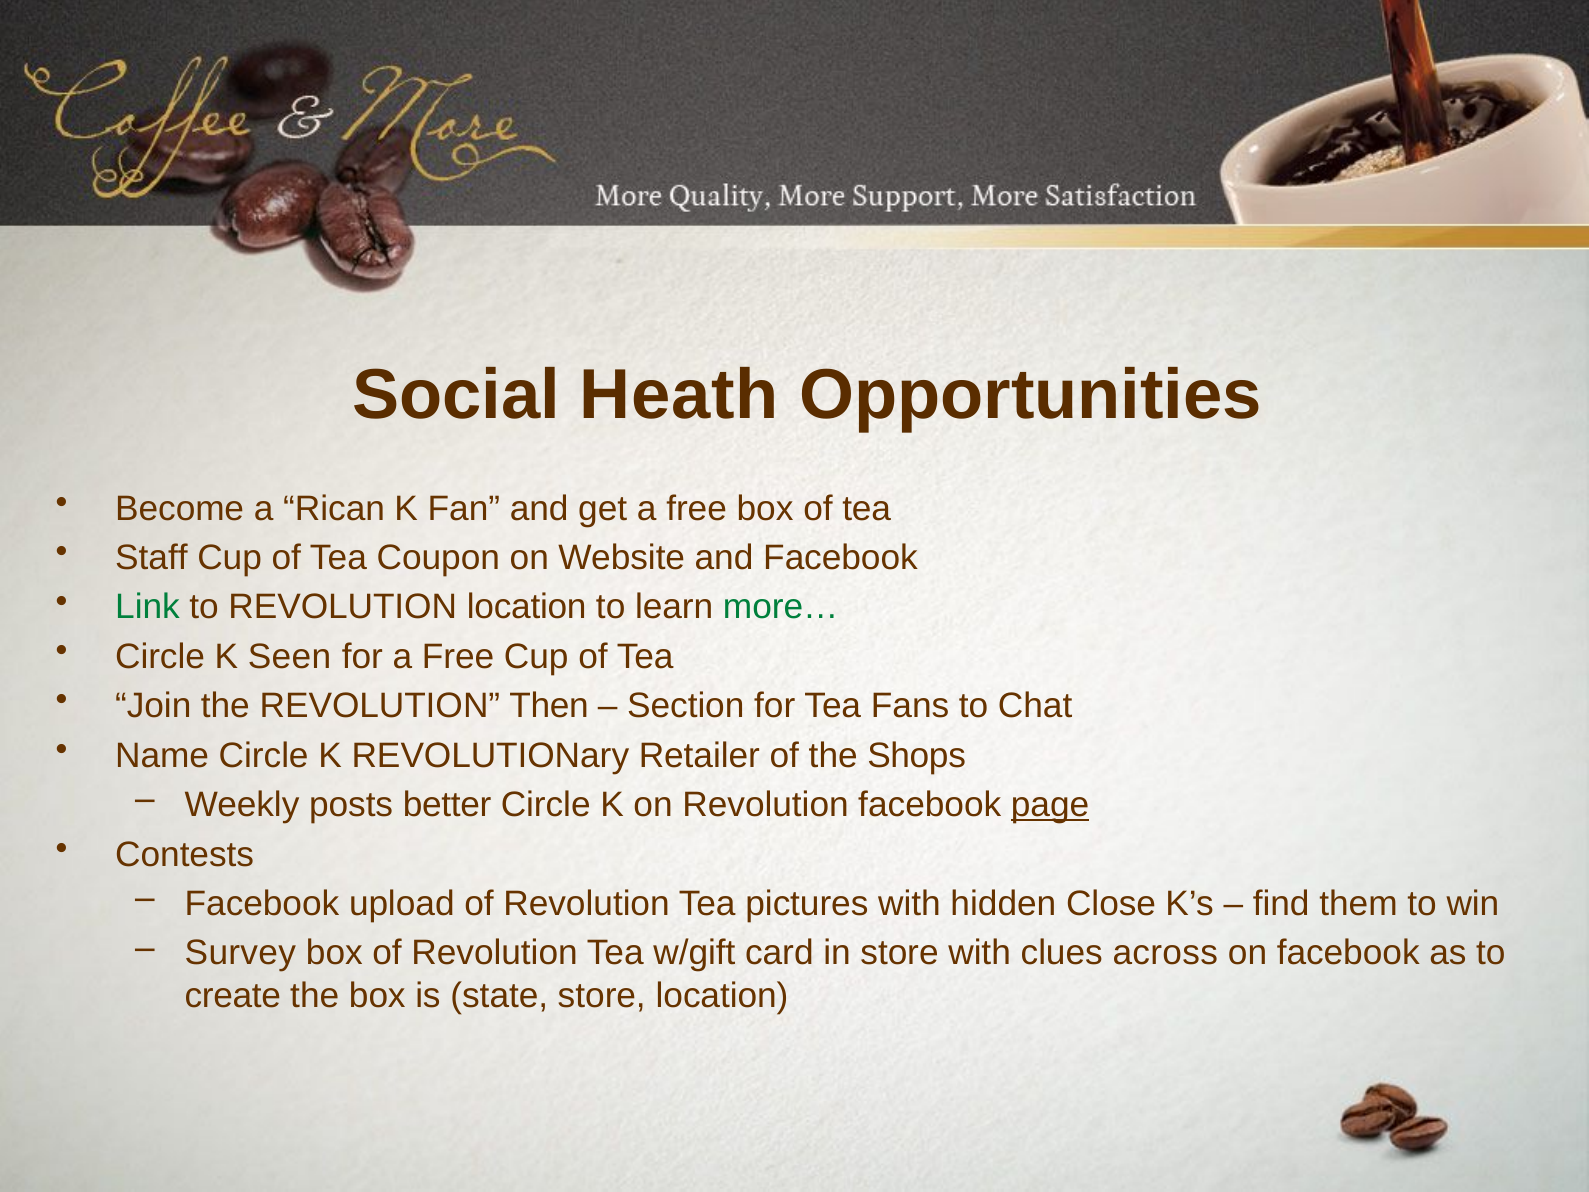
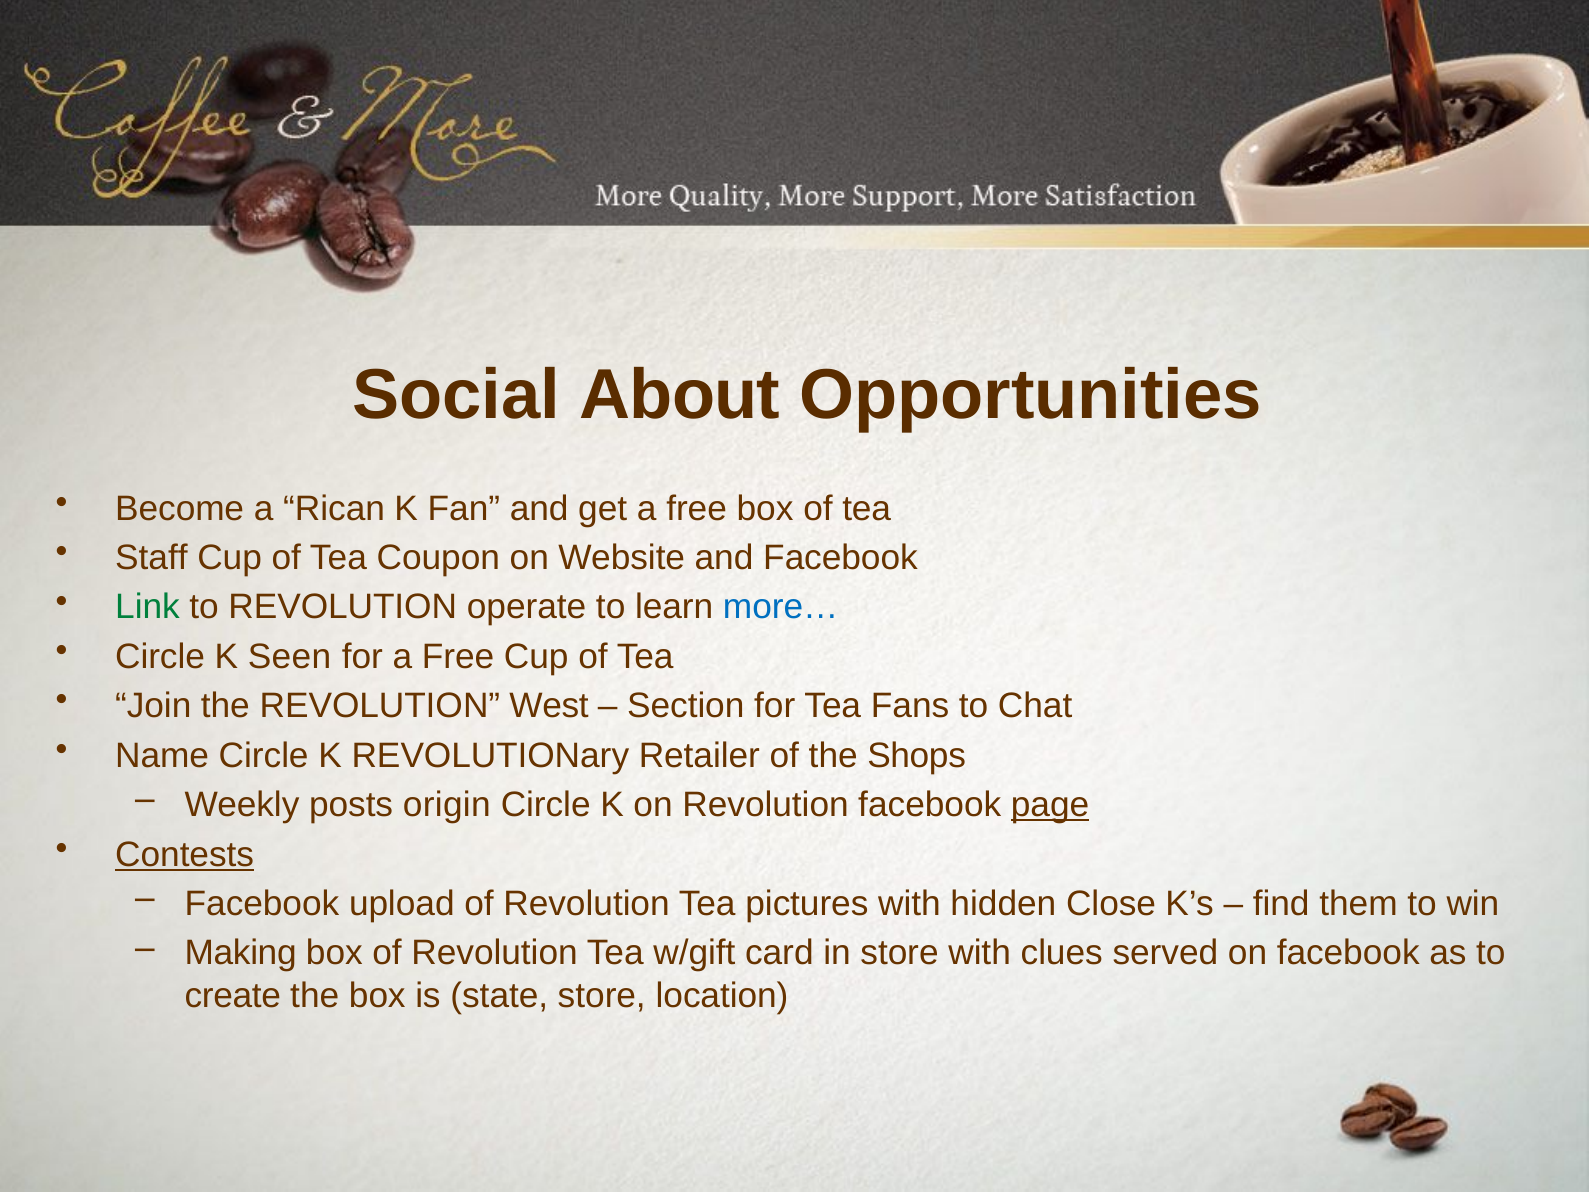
Heath: Heath -> About
REVOLUTION location: location -> operate
more… colour: green -> blue
Then: Then -> West
better: better -> origin
Contests underline: none -> present
Survey: Survey -> Making
across: across -> served
